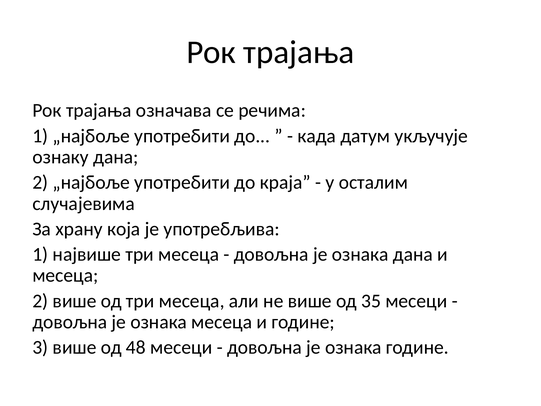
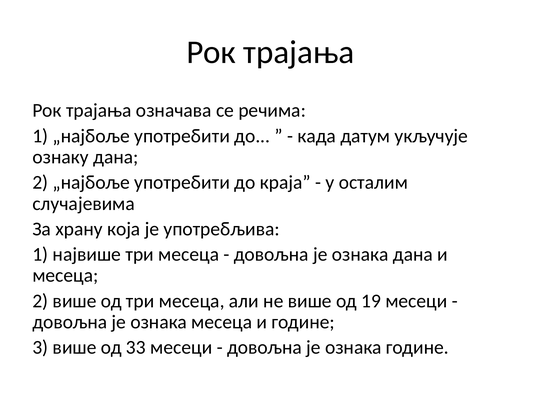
35: 35 -> 19
48: 48 -> 33
